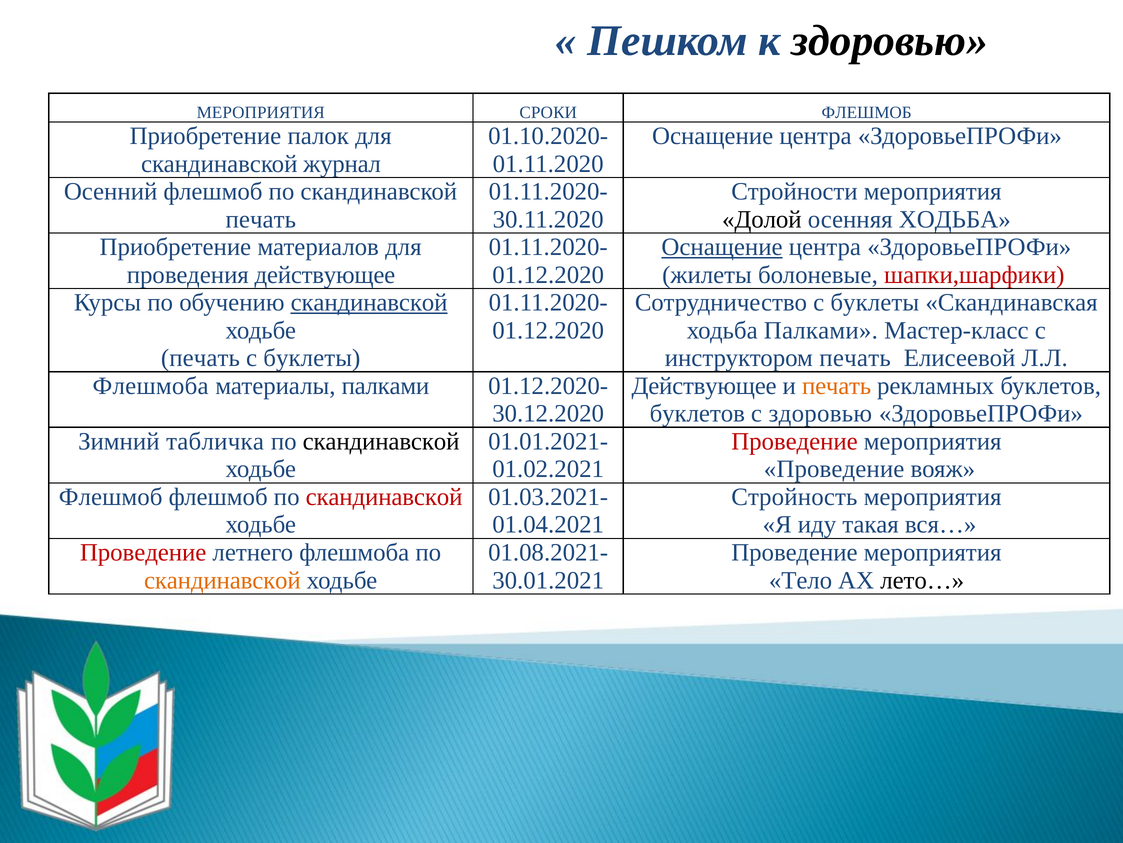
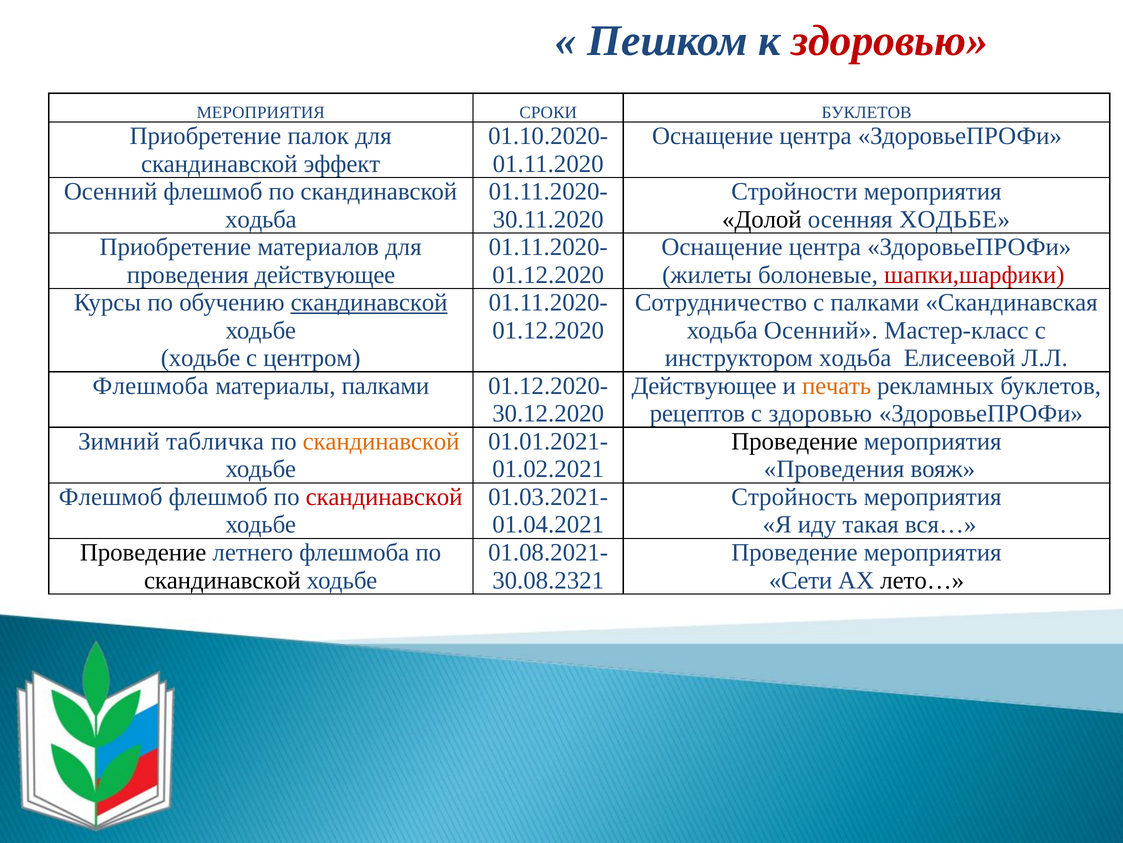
здоровью at (890, 41) colour: black -> red
СРОКИ ФЛЕШМОБ: ФЛЕШМОБ -> БУКЛЕТОВ
журнал: журнал -> эффект
печать at (261, 219): печать -> ходьба
осенняя ХОДЬБА: ХОДЬБА -> ХОДЬБЕ
Оснащение at (722, 247) underline: present -> none
Сотрудничество с буклеты: буклеты -> палками
ходьба Палками: Палками -> Осенний
печать at (200, 358): печать -> ходьбе
буклеты at (312, 358): буклеты -> центром
инструктором печать: печать -> ходьба
буклетов at (697, 413): буклетов -> рецептов
скандинавской at (381, 441) colour: black -> orange
Проведение at (794, 441) colour: red -> black
Проведение at (834, 469): Проведение -> Проведения
Проведение at (143, 552) colour: red -> black
скандинавской at (222, 580) colour: orange -> black
30.01.2021: 30.01.2021 -> 30.08.2321
Тело: Тело -> Сети
